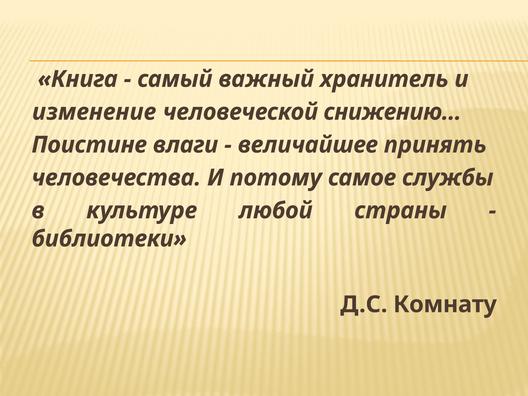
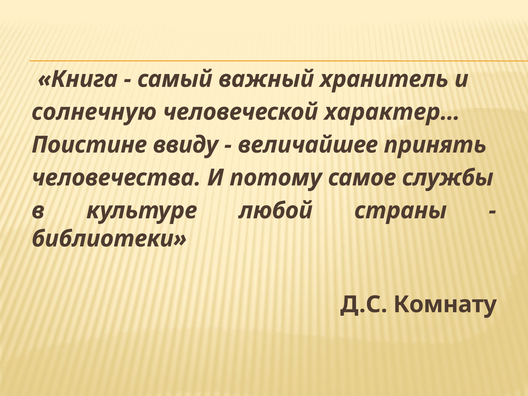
изменение: изменение -> солнечную
снижению…: снижению… -> характер…
влаги: влаги -> ввиду
